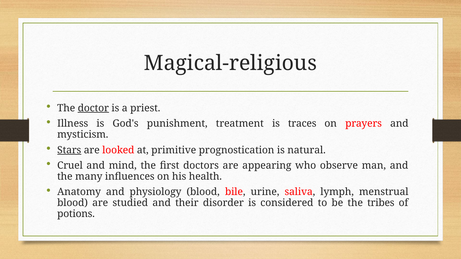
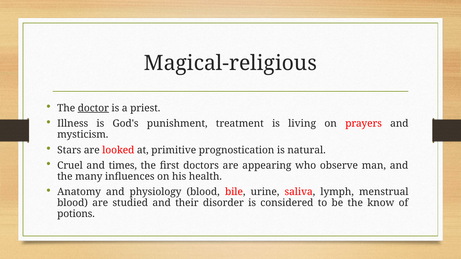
traces: traces -> living
Stars underline: present -> none
mind: mind -> times
tribes: tribes -> know
